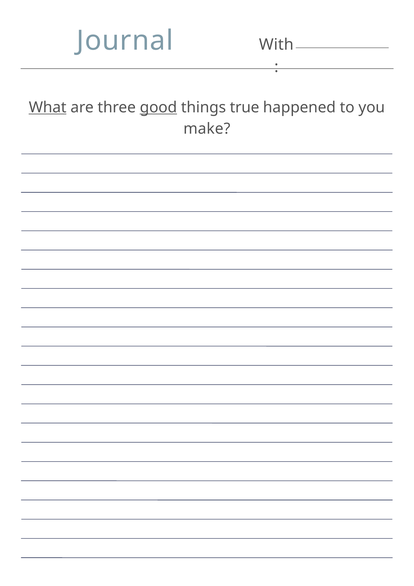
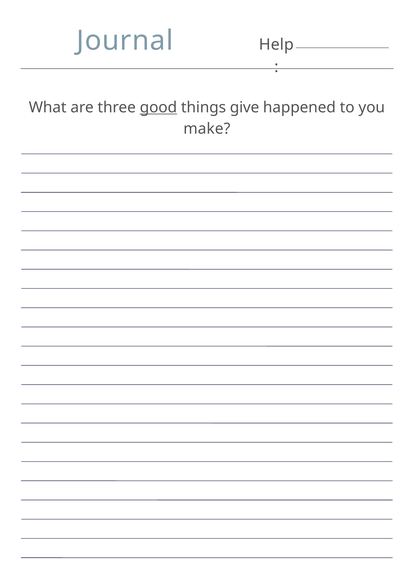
With: With -> Help
What underline: present -> none
true: true -> give
